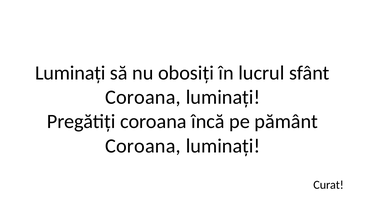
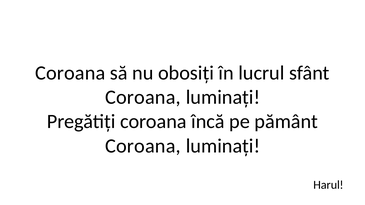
Luminați at (70, 73): Luminați -> Coroana
Curat: Curat -> Harul
